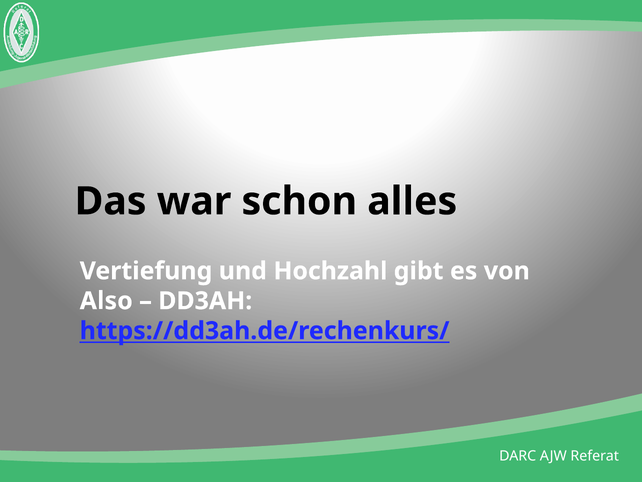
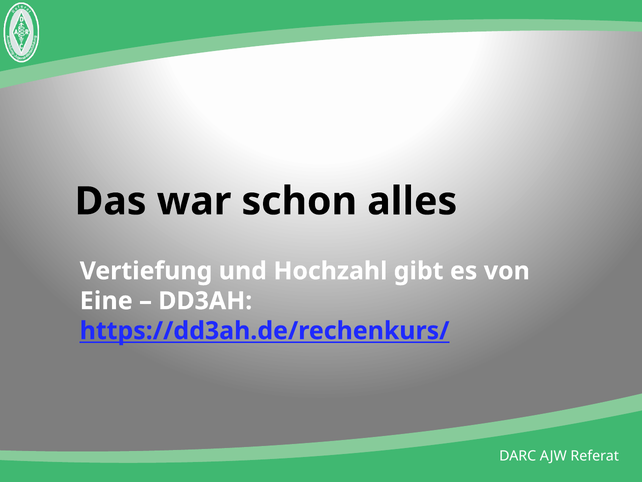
Also: Also -> Eine
